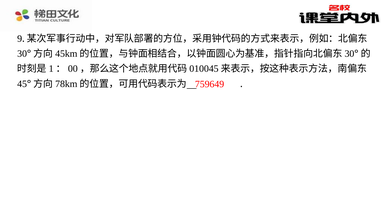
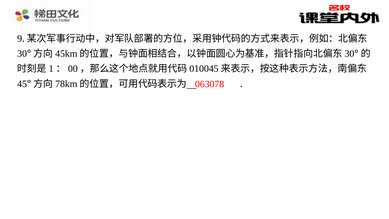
759649: 759649 -> 063078
